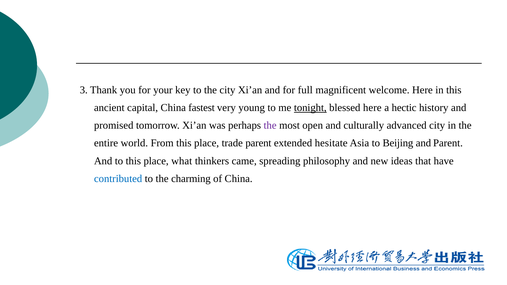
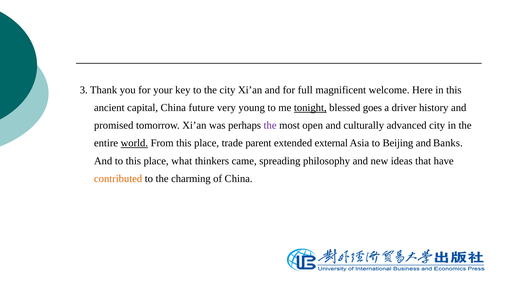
fastest: fastest -> future
blessed here: here -> goes
hectic: hectic -> driver
world underline: none -> present
hesitate: hesitate -> external
and Parent: Parent -> Banks
contributed colour: blue -> orange
